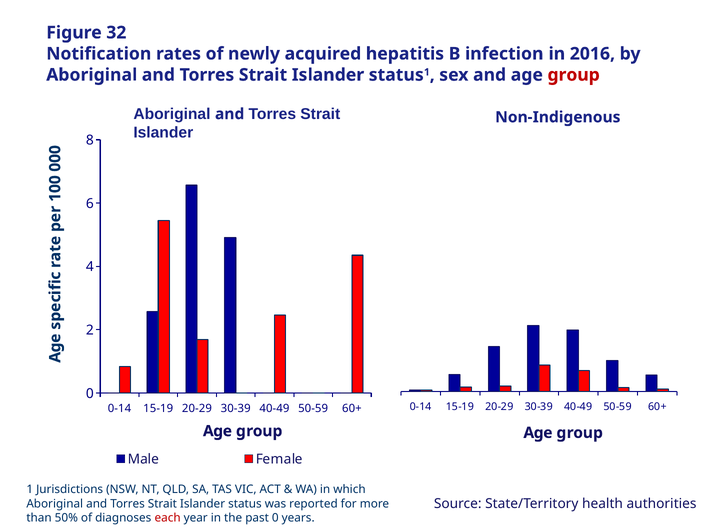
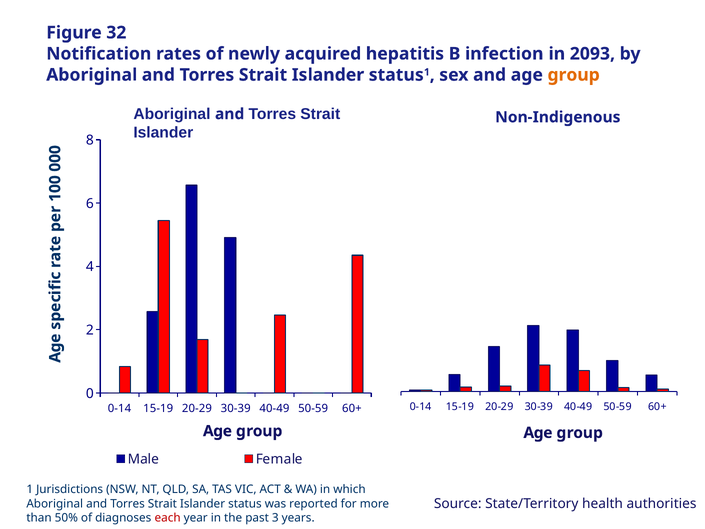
2016: 2016 -> 2093
group at (574, 75) colour: red -> orange
past 0: 0 -> 3
